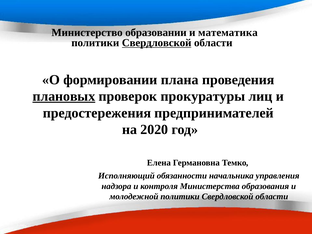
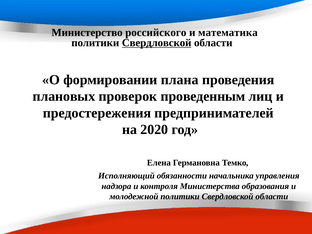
образовании: образовании -> российского
плановых underline: present -> none
прокуратуры: прокуратуры -> проведенным
